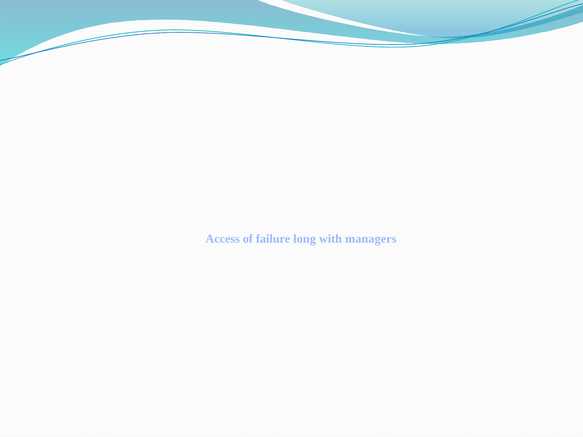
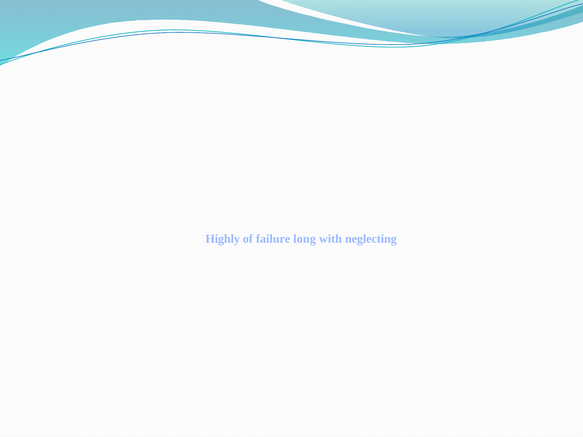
Access: Access -> Highly
managers: managers -> neglecting
